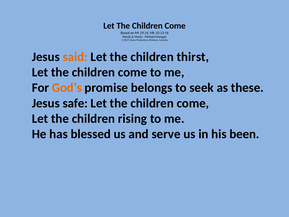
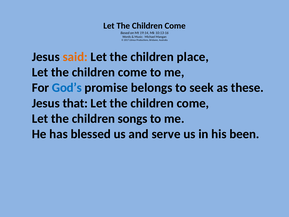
thirst: thirst -> place
God’s colour: orange -> blue
safe: safe -> that
rising: rising -> songs
